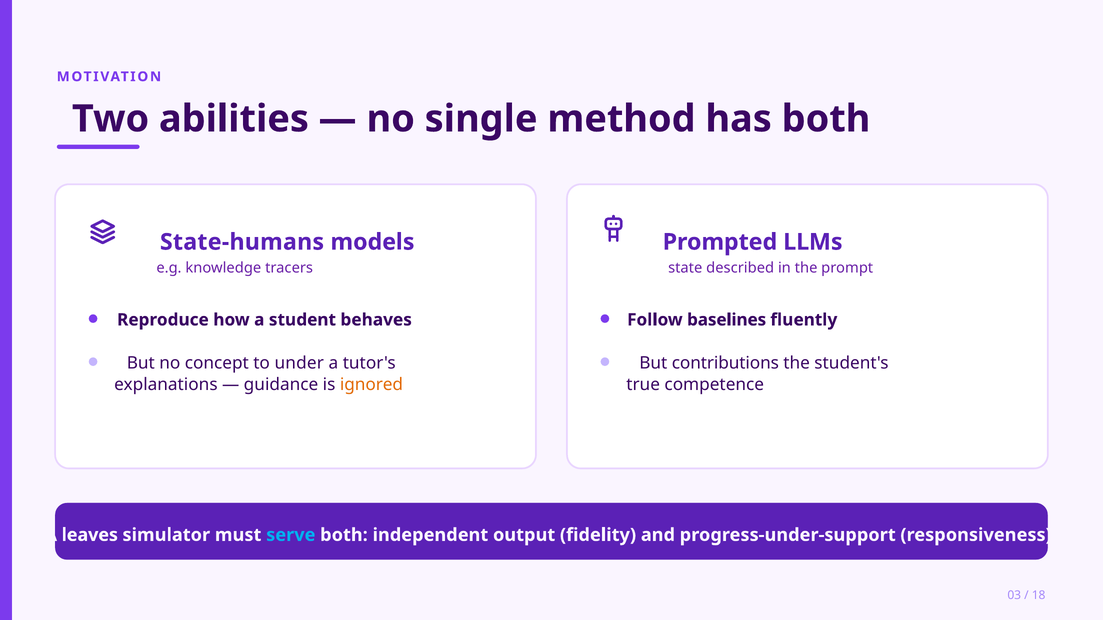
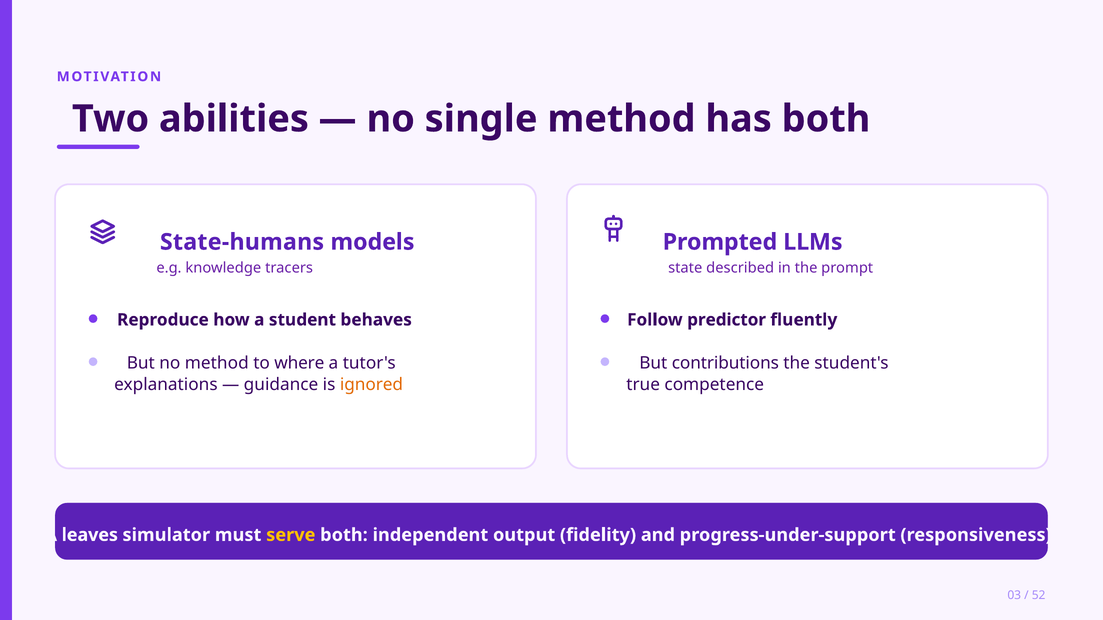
baselines: baselines -> predictor
no concept: concept -> method
under: under -> where
serve colour: light blue -> yellow
18: 18 -> 52
